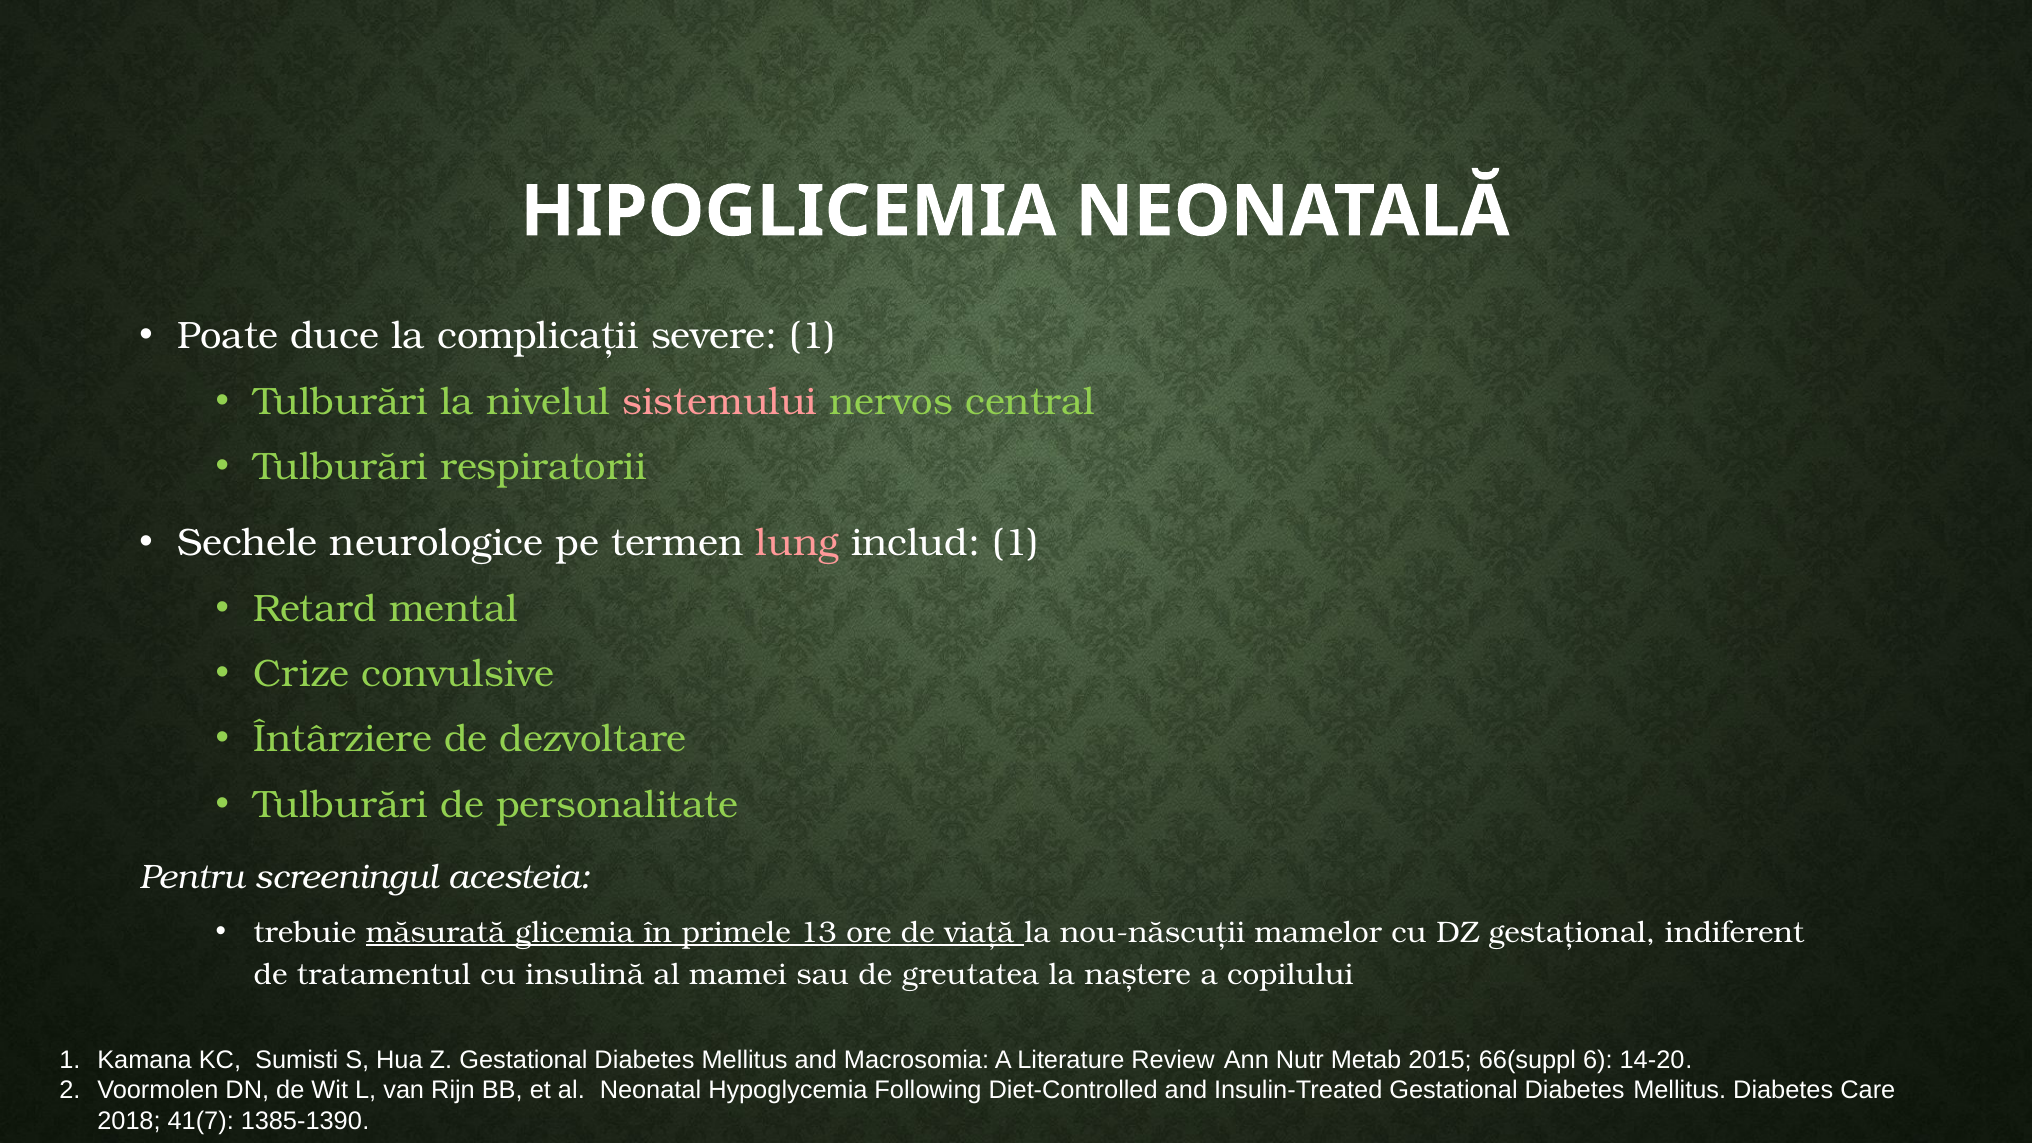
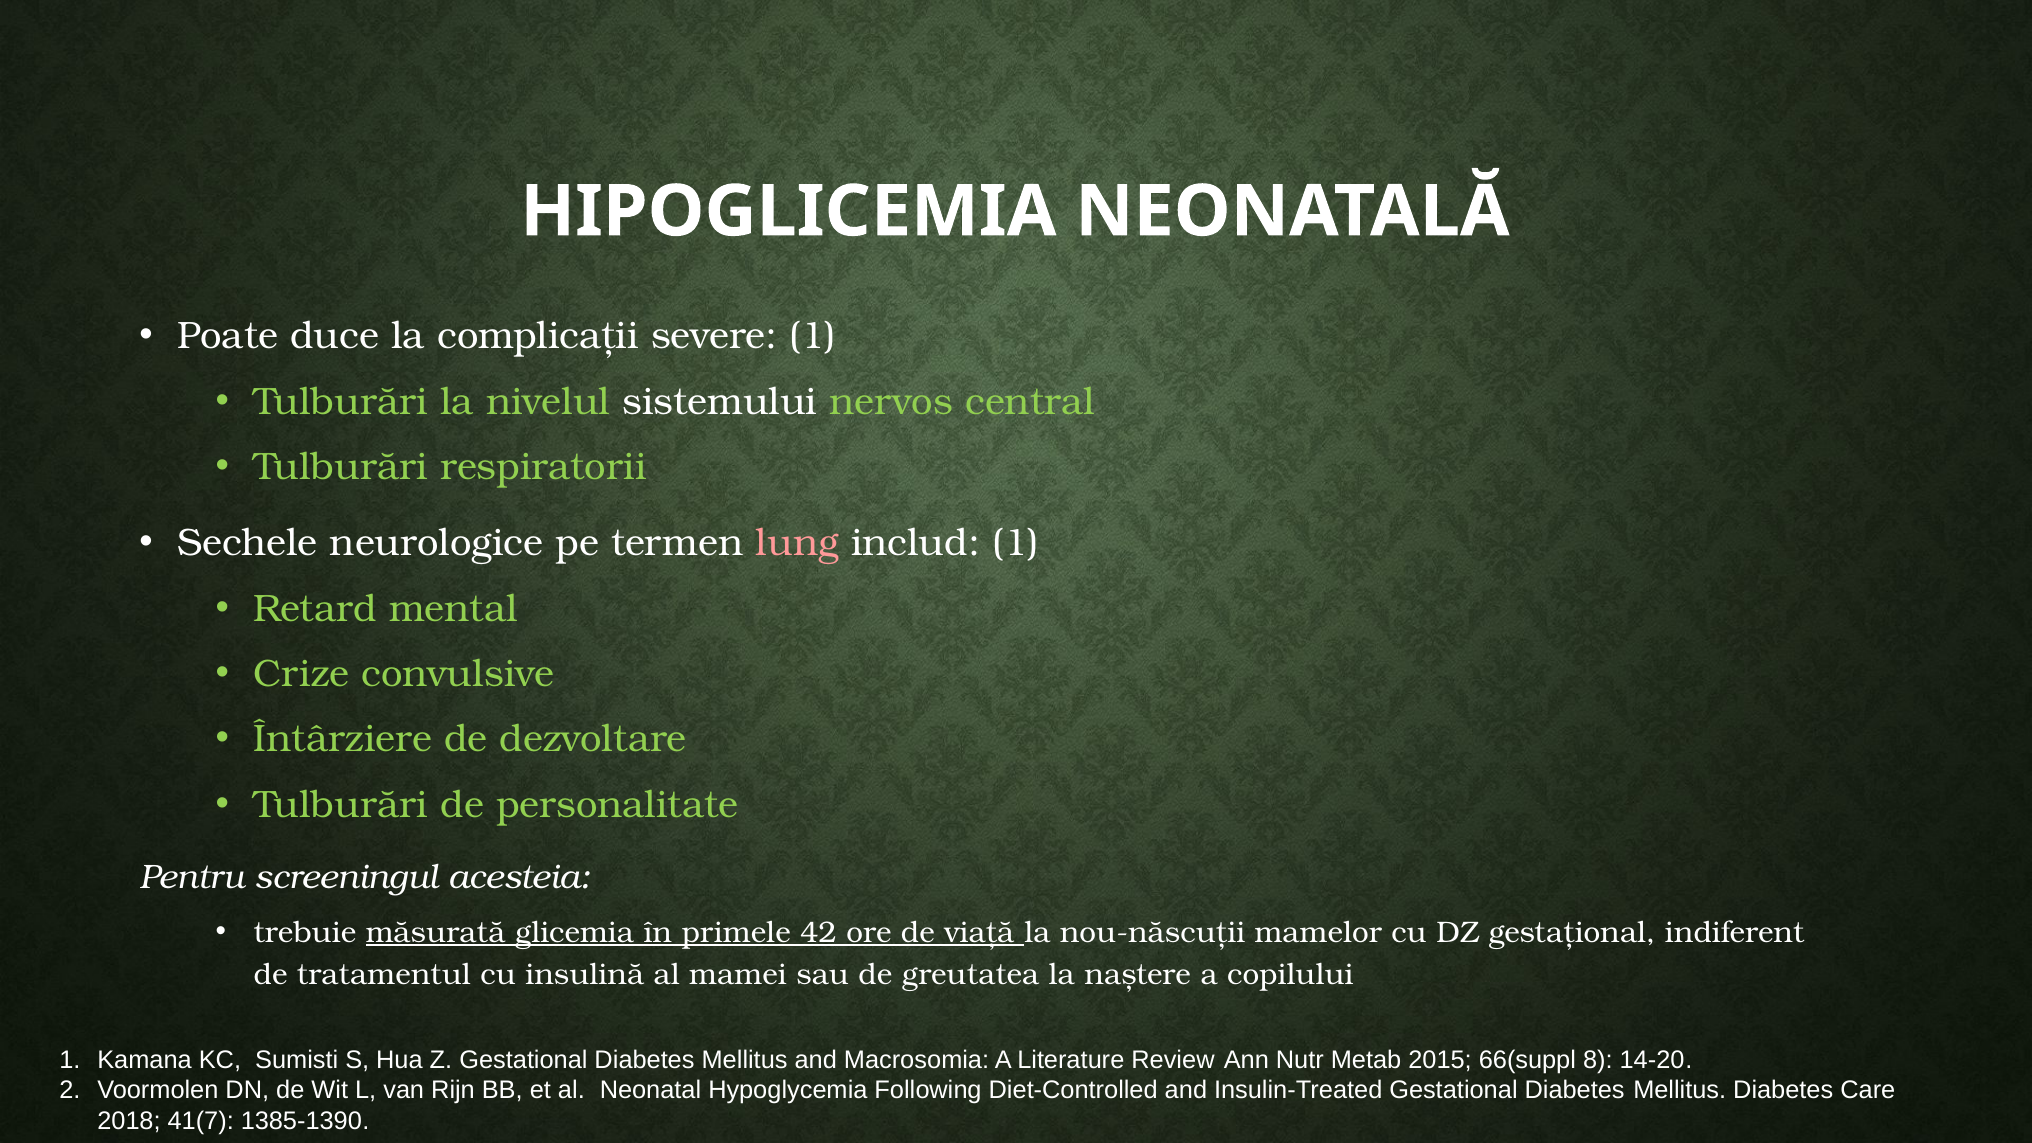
sistemului colour: pink -> white
13: 13 -> 42
6: 6 -> 8
